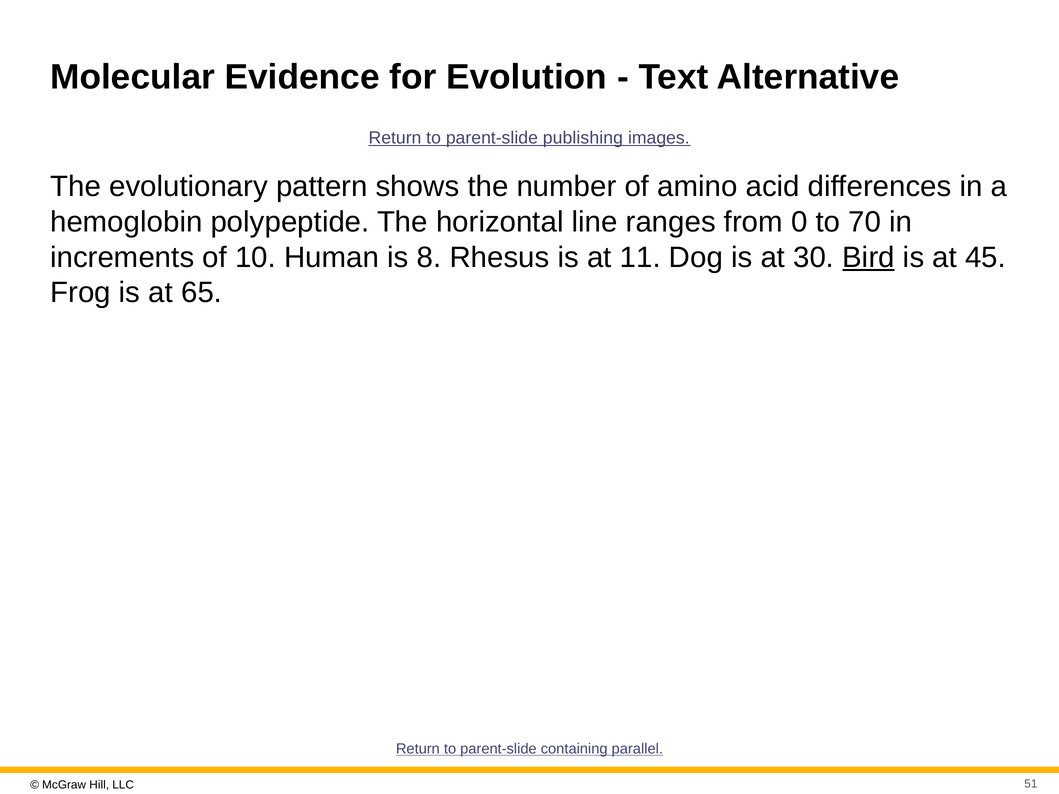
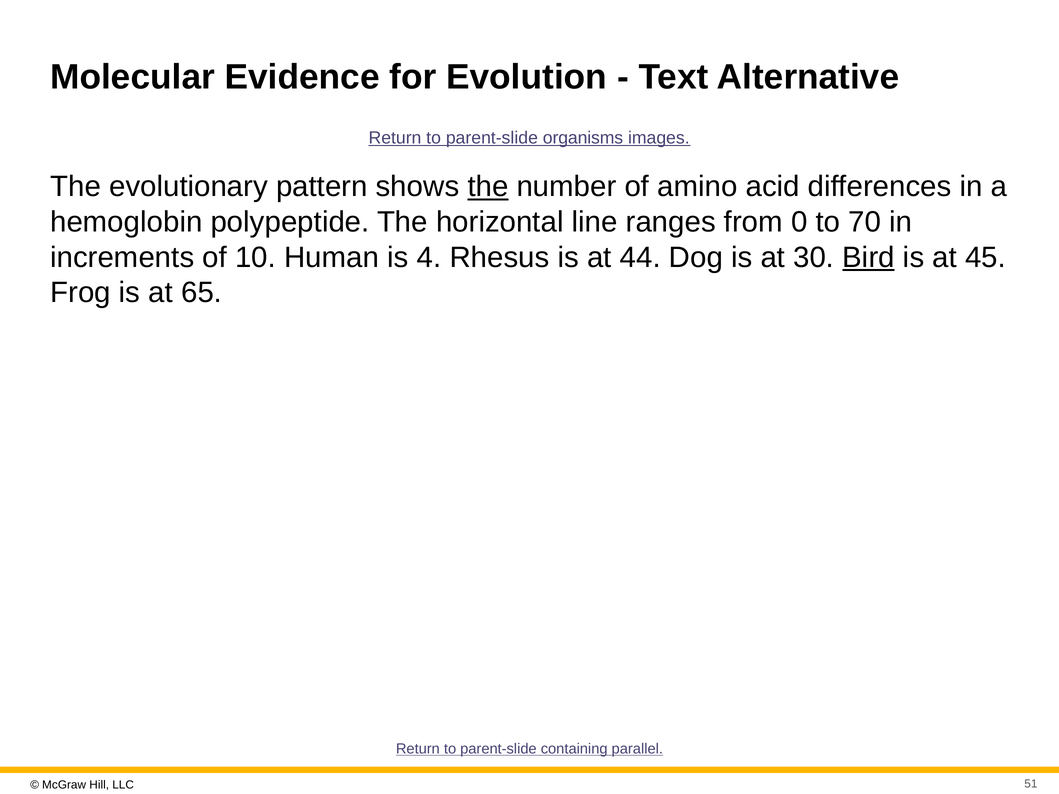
publishing: publishing -> organisms
the at (488, 187) underline: none -> present
8: 8 -> 4
11: 11 -> 44
